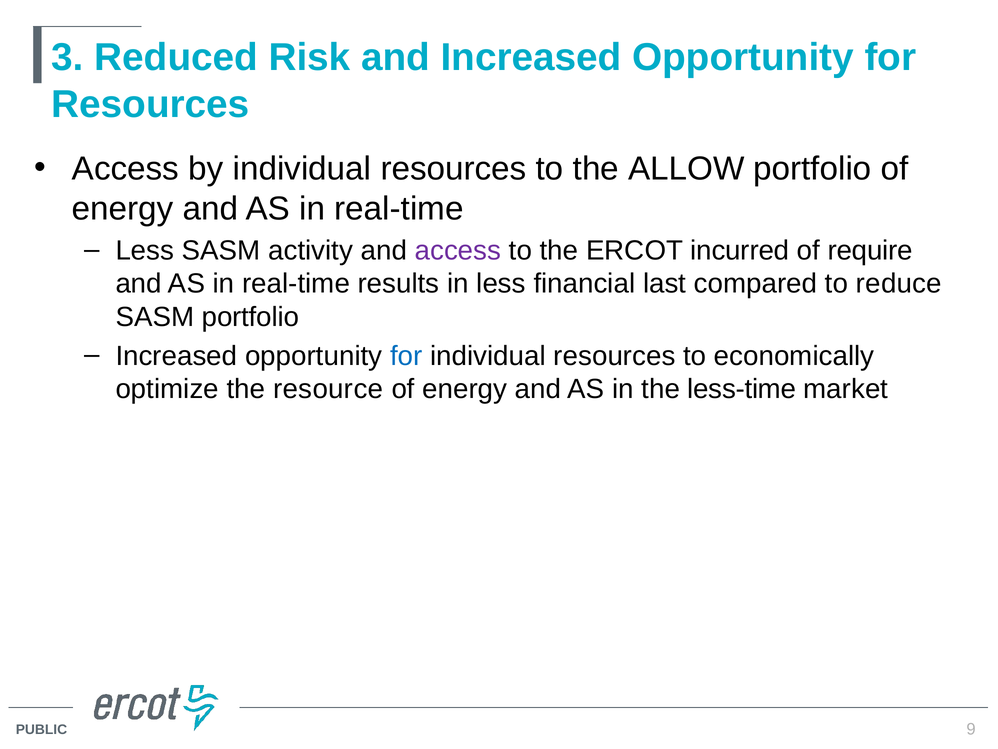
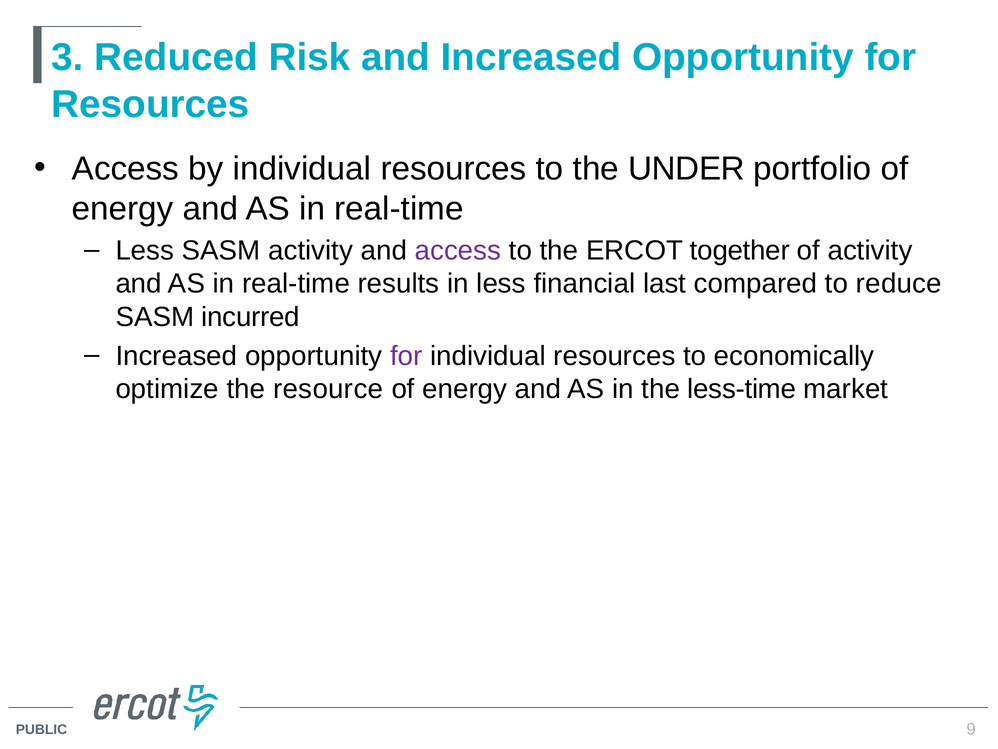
ALLOW: ALLOW -> UNDER
incurred: incurred -> together
of require: require -> activity
SASM portfolio: portfolio -> incurred
for at (406, 356) colour: blue -> purple
